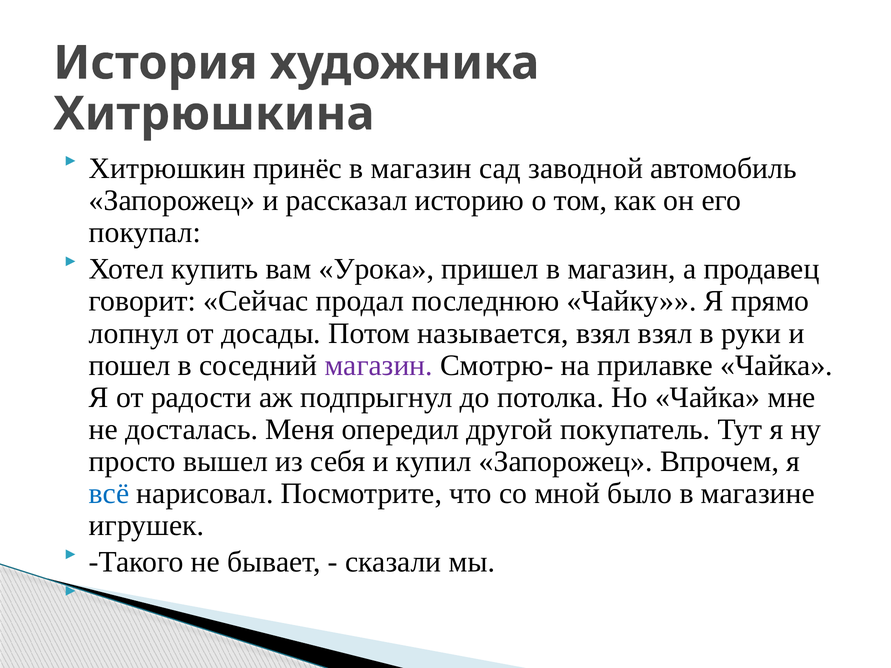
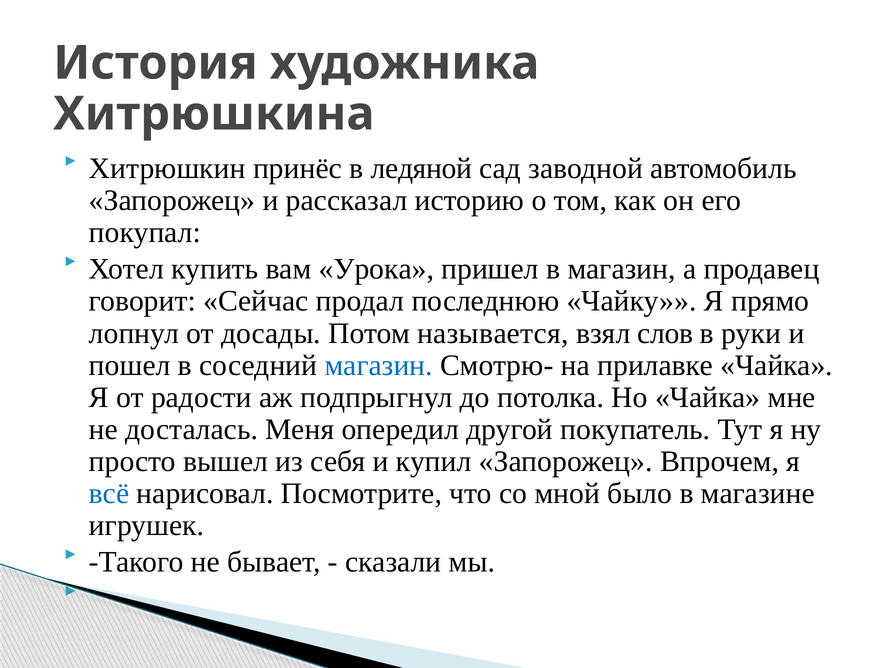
принёс в магазин: магазин -> ледяной
взял взял: взял -> слов
магазин at (379, 365) colour: purple -> blue
